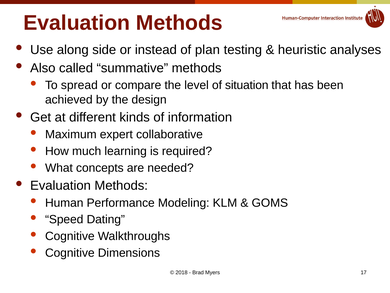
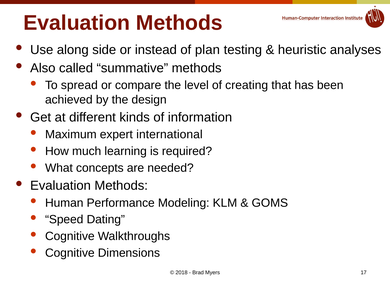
situation: situation -> creating
collaborative: collaborative -> international
